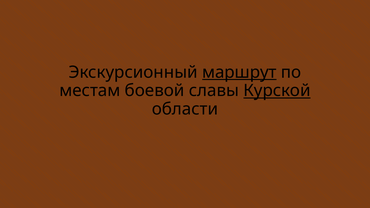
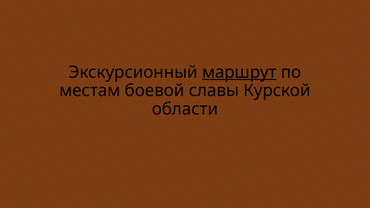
Курской underline: present -> none
